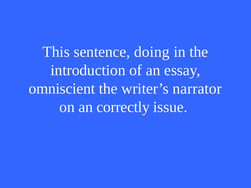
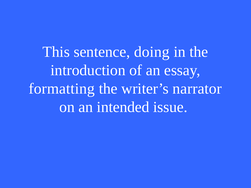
omniscient: omniscient -> formatting
correctly: correctly -> intended
